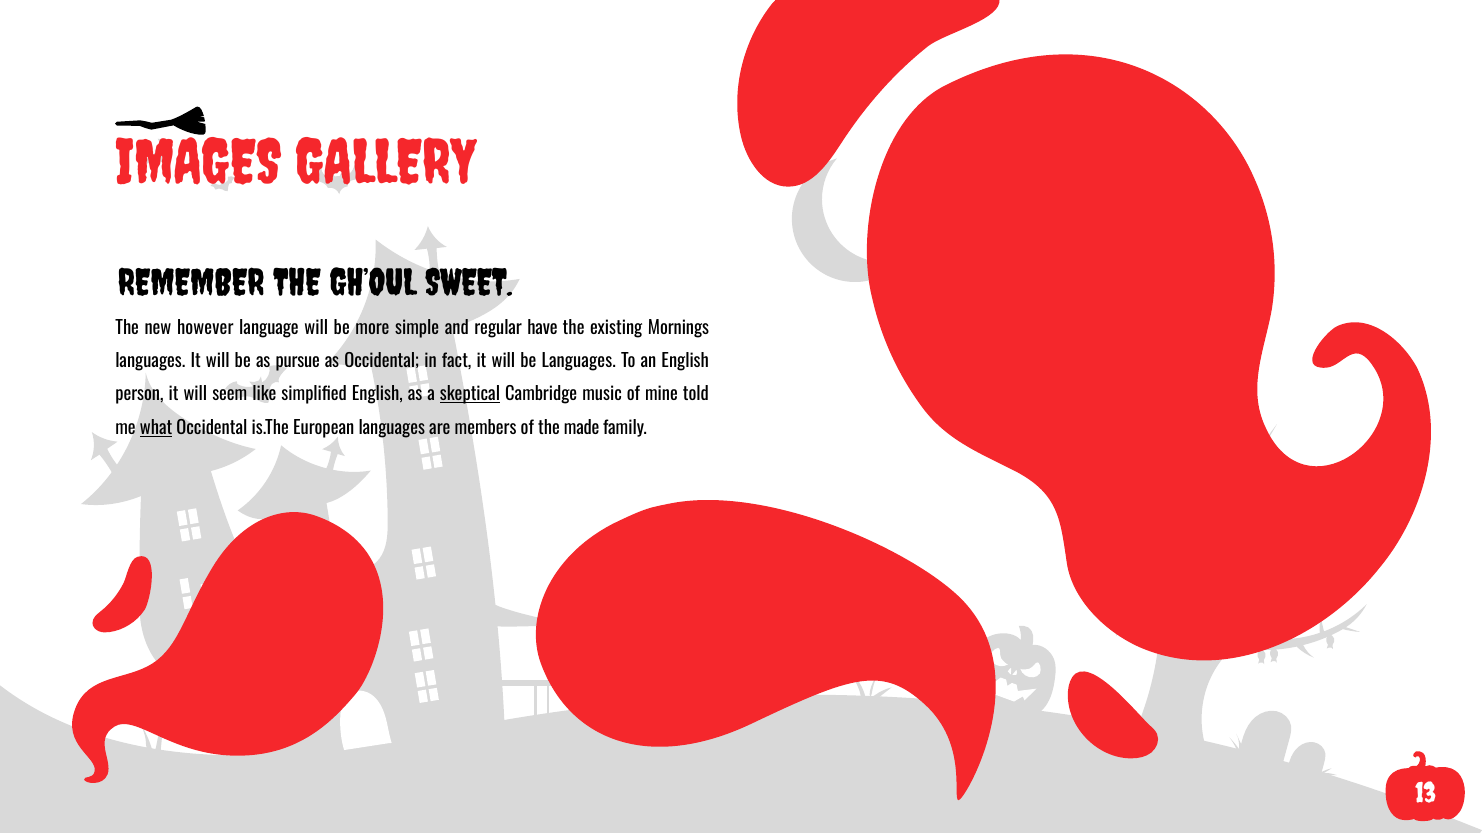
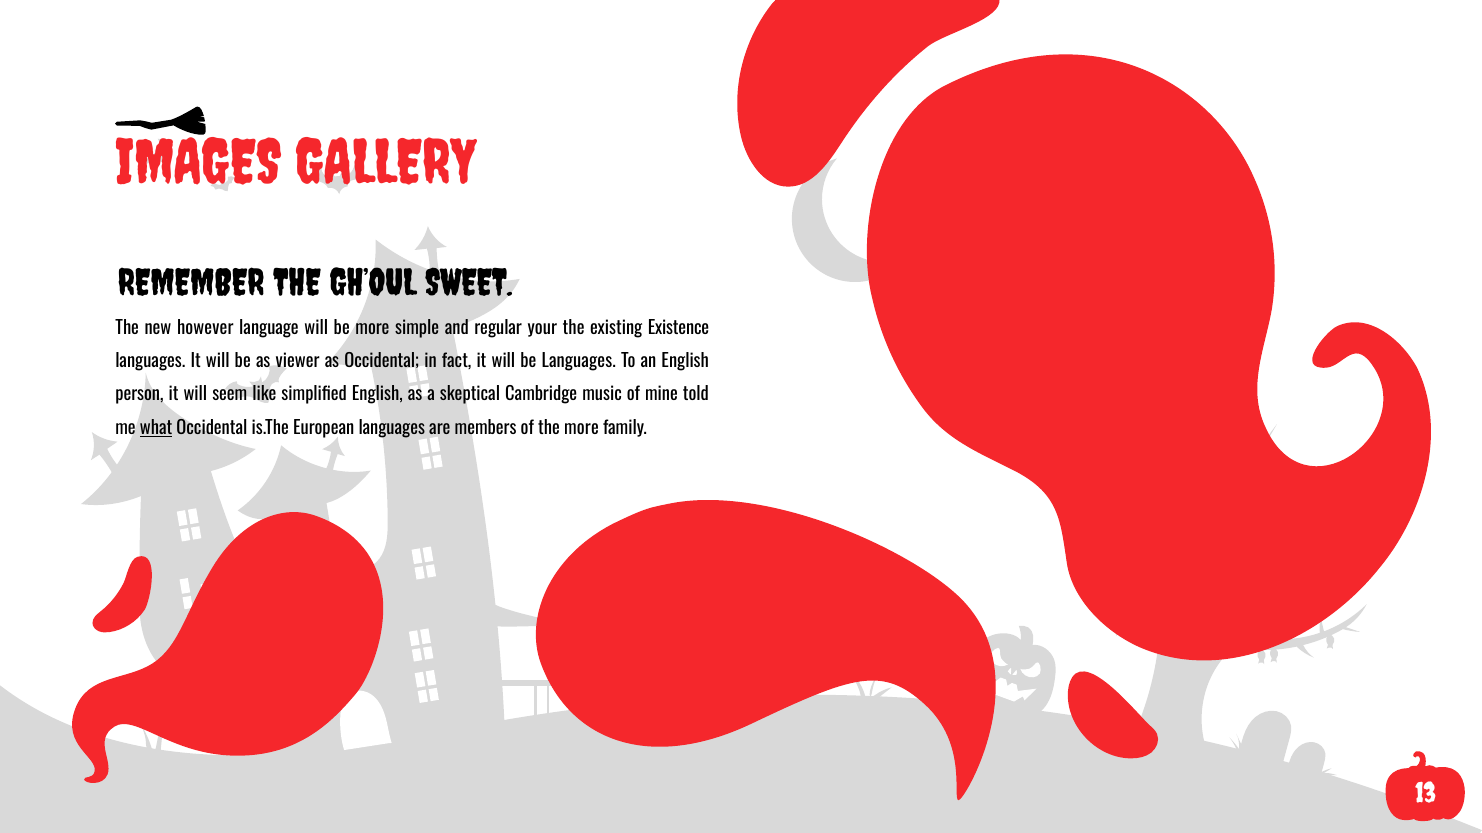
have: have -> your
Mornings: Mornings -> Existence
pursue: pursue -> viewer
skeptical underline: present -> none
the made: made -> more
